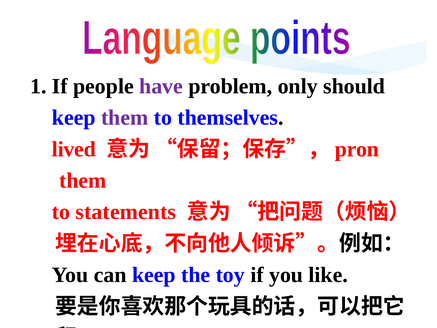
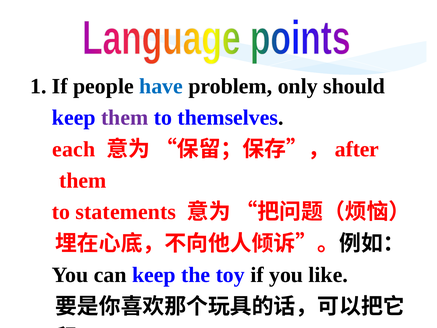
have colour: purple -> blue
lived: lived -> each
pron: pron -> after
